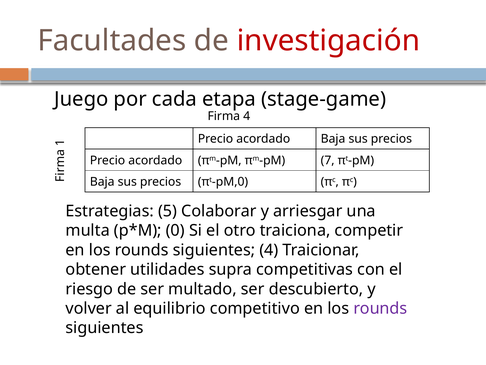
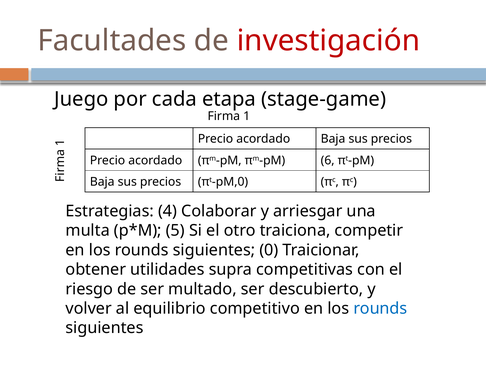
Firma 4: 4 -> 1
7: 7 -> 6
5: 5 -> 4
0: 0 -> 5
siguientes 4: 4 -> 0
rounds at (380, 308) colour: purple -> blue
